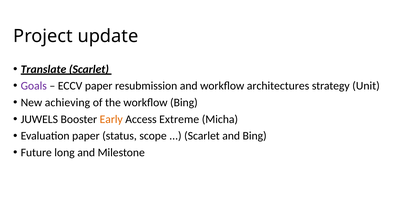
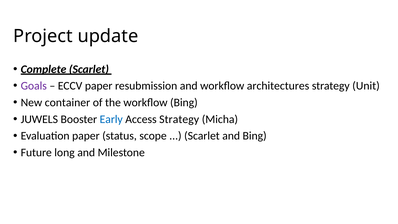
Translate: Translate -> Complete
achieving: achieving -> container
Early colour: orange -> blue
Access Extreme: Extreme -> Strategy
